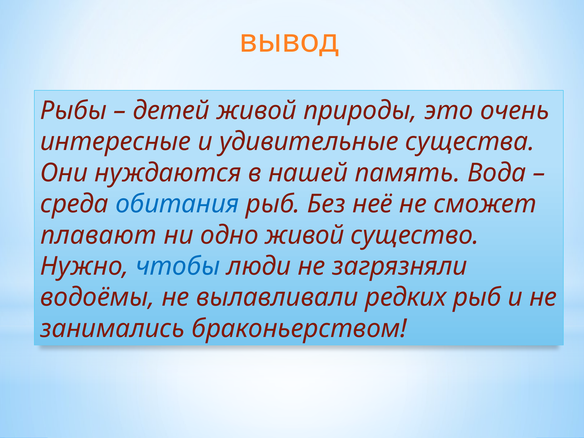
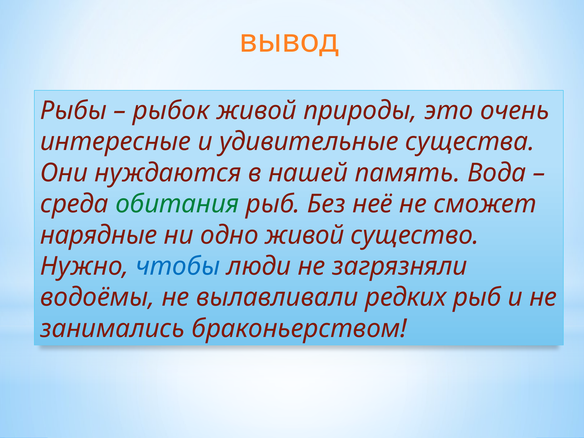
детей: детей -> рыбок
обитания colour: blue -> green
плавают: плавают -> нарядные
